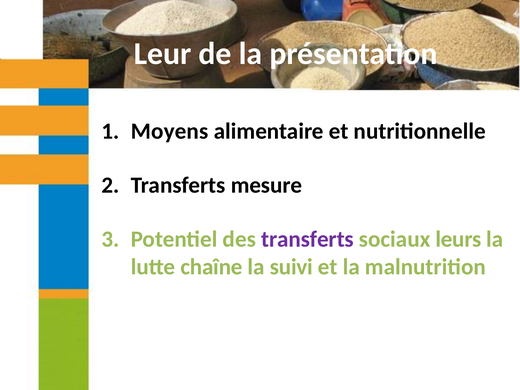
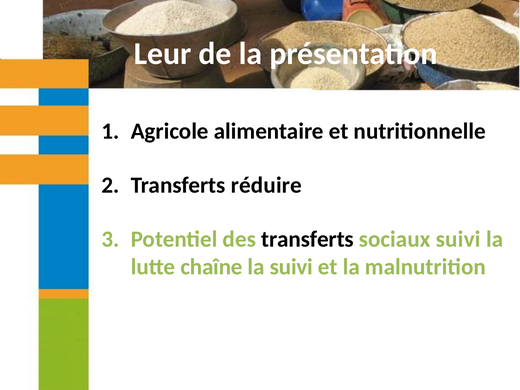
Moyens: Moyens -> Agricole
mesure: mesure -> réduire
transferts at (307, 239) colour: purple -> black
sociaux leurs: leurs -> suivi
